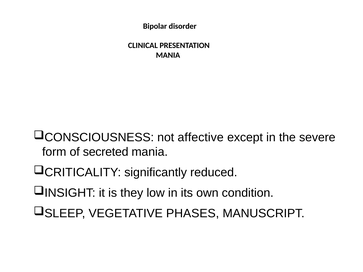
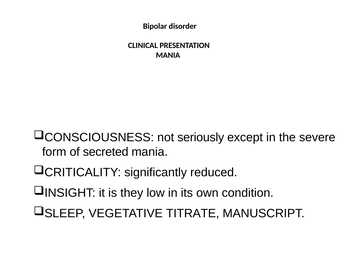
affective: affective -> seriously
PHASES: PHASES -> TITRATE
